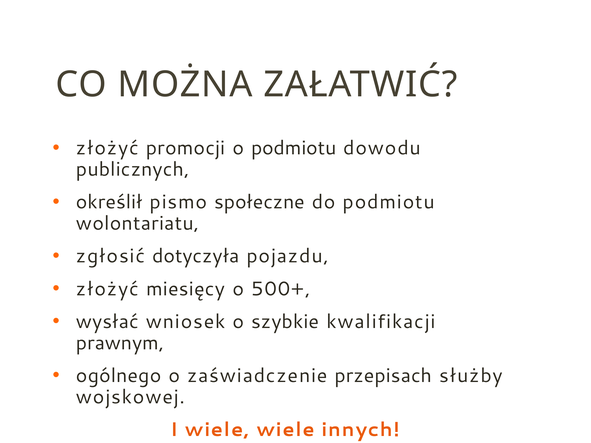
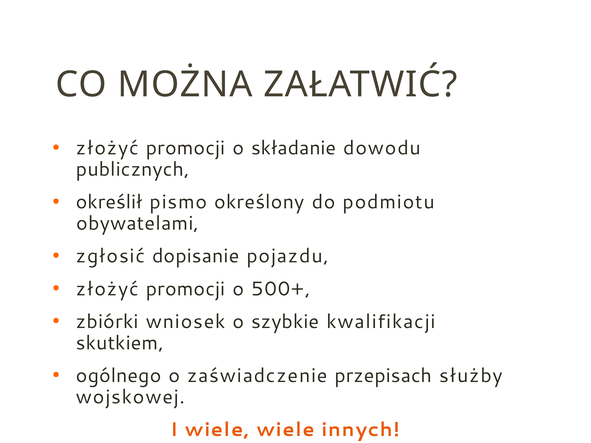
o podmiotu: podmiotu -> składanie
społeczne: społeczne -> określony
wolontariatu: wolontariatu -> obywatelami
dotyczyła: dotyczyła -> dopisanie
miesięcy at (185, 289): miesięcy -> promocji
wysłać: wysłać -> zbiórki
prawnym: prawnym -> skutkiem
